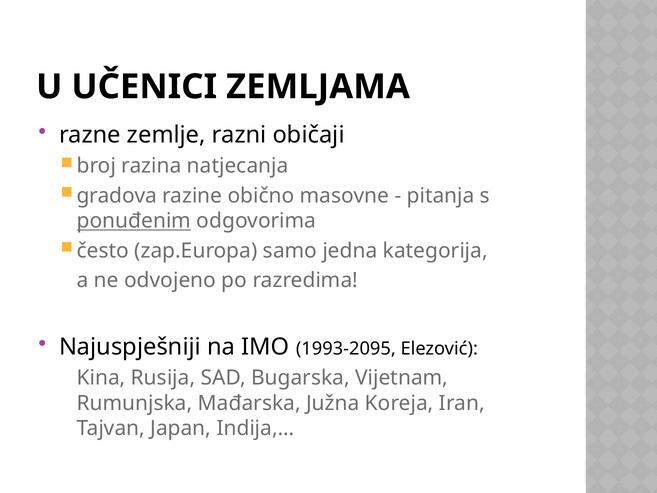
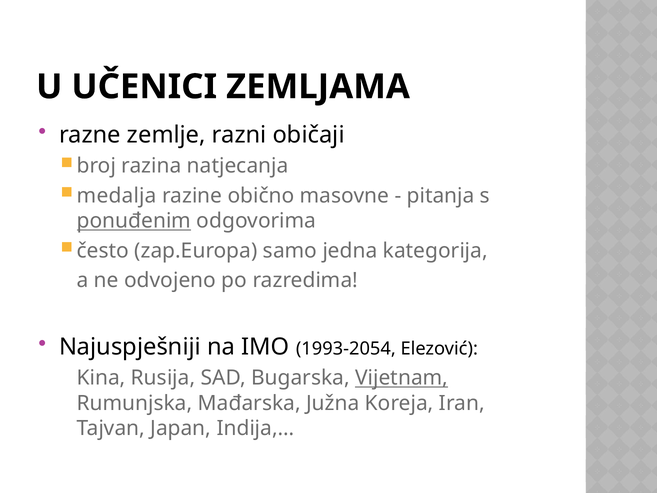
gradova: gradova -> medalja
1993-2095: 1993-2095 -> 1993-2054
Vijetnam underline: none -> present
